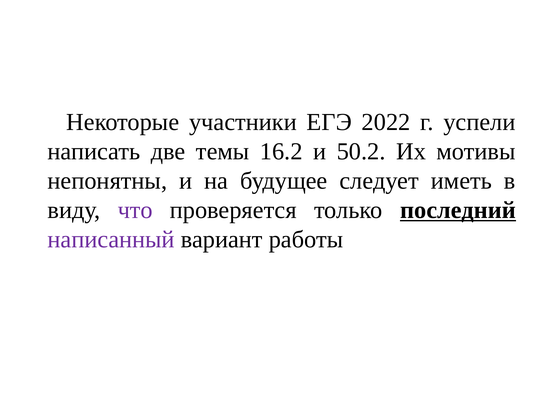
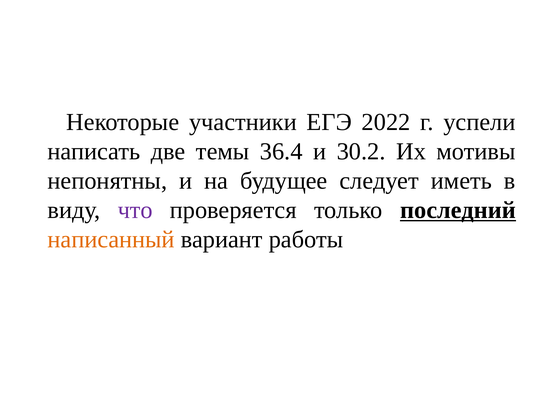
16.2: 16.2 -> 36.4
50.2: 50.2 -> 30.2
написанный colour: purple -> orange
